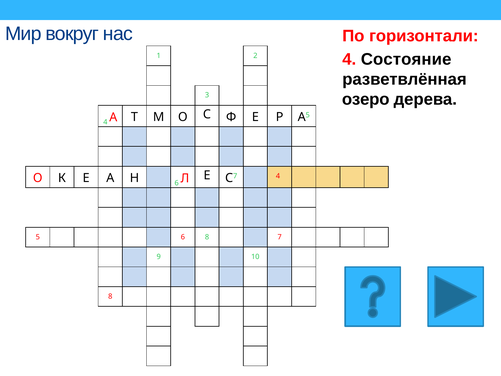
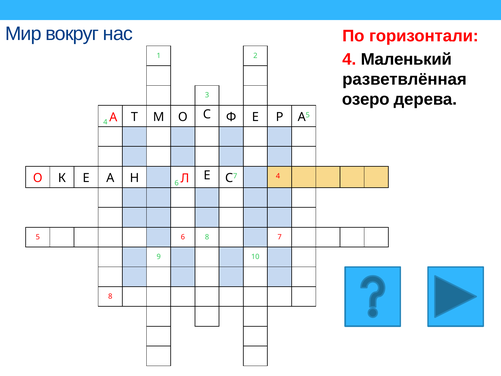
Состояние: Состояние -> Маленький
